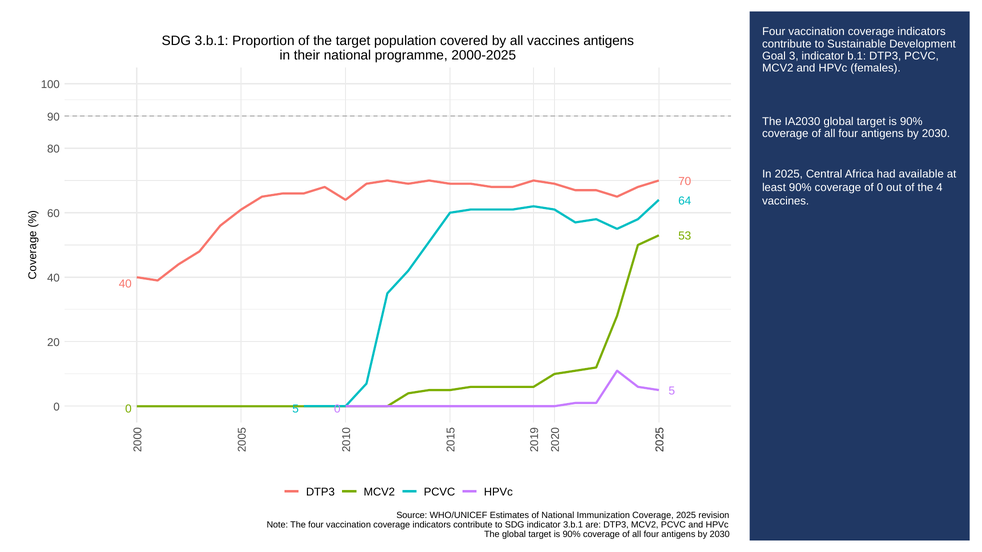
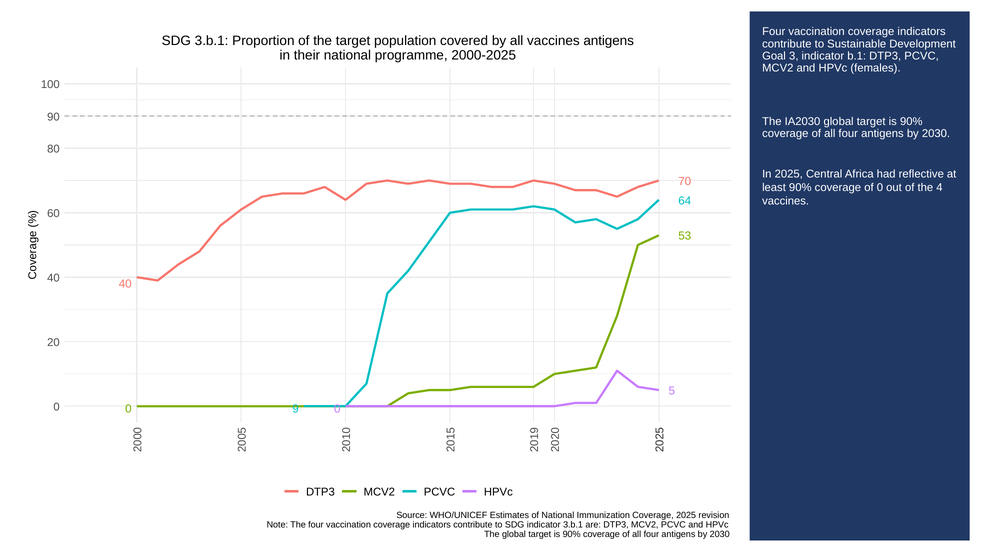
available: available -> reflective
5 at (296, 409): 5 -> 9
